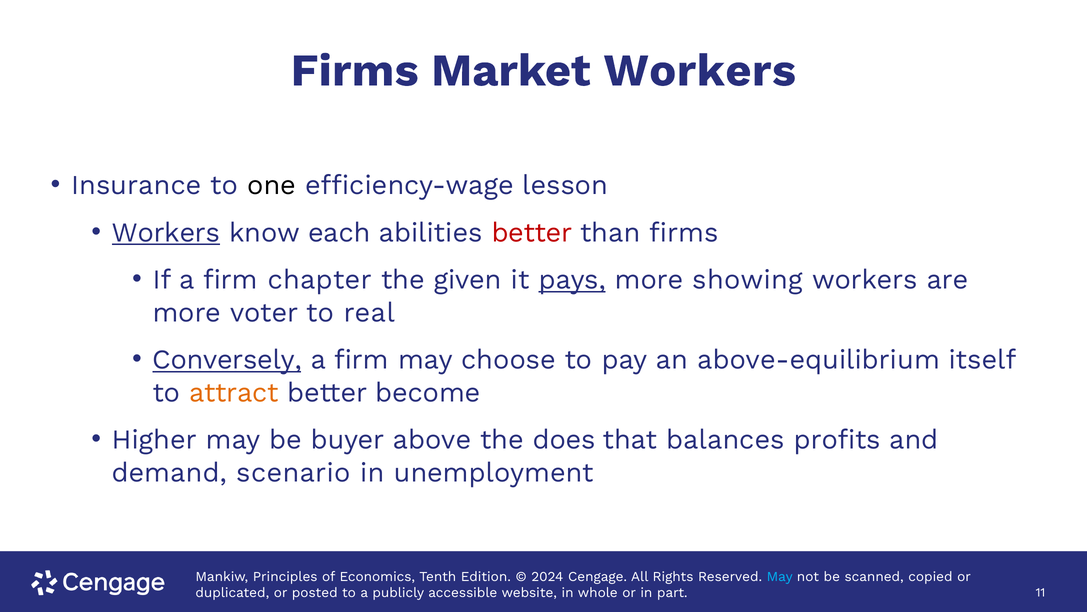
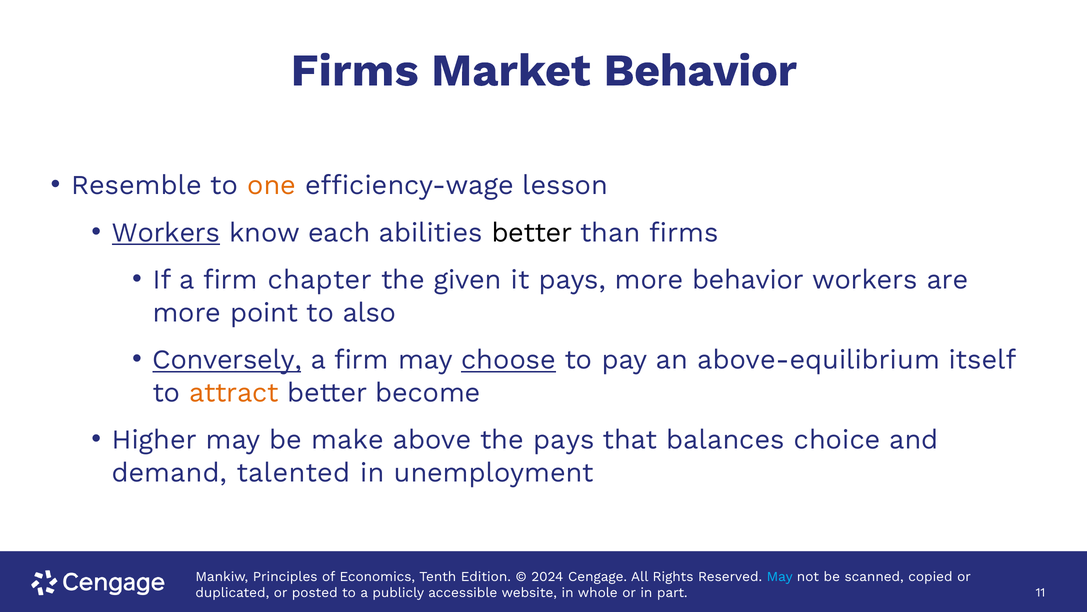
Market Workers: Workers -> Behavior
Insurance: Insurance -> Resemble
one colour: black -> orange
better at (532, 232) colour: red -> black
pays at (572, 280) underline: present -> none
more showing: showing -> behavior
voter: voter -> point
real: real -> also
choose underline: none -> present
buyer: buyer -> make
the does: does -> pays
profits: profits -> choice
scenario: scenario -> talented
